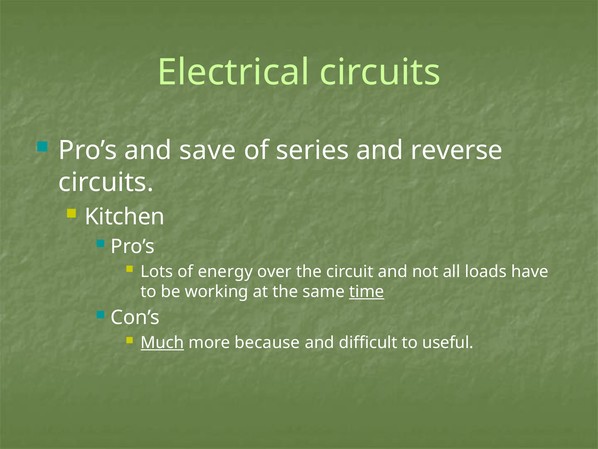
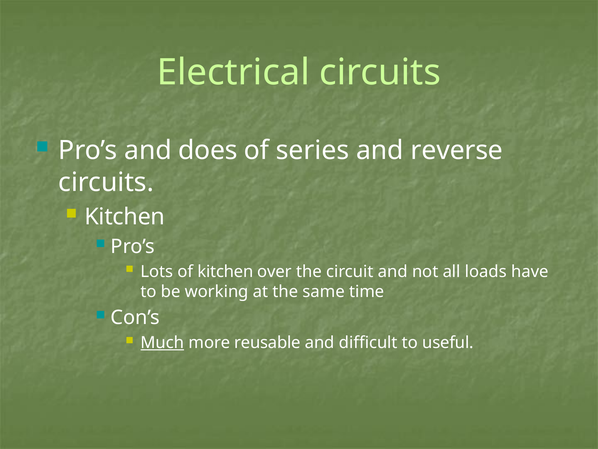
save: save -> does
of energy: energy -> kitchen
time underline: present -> none
because: because -> reusable
